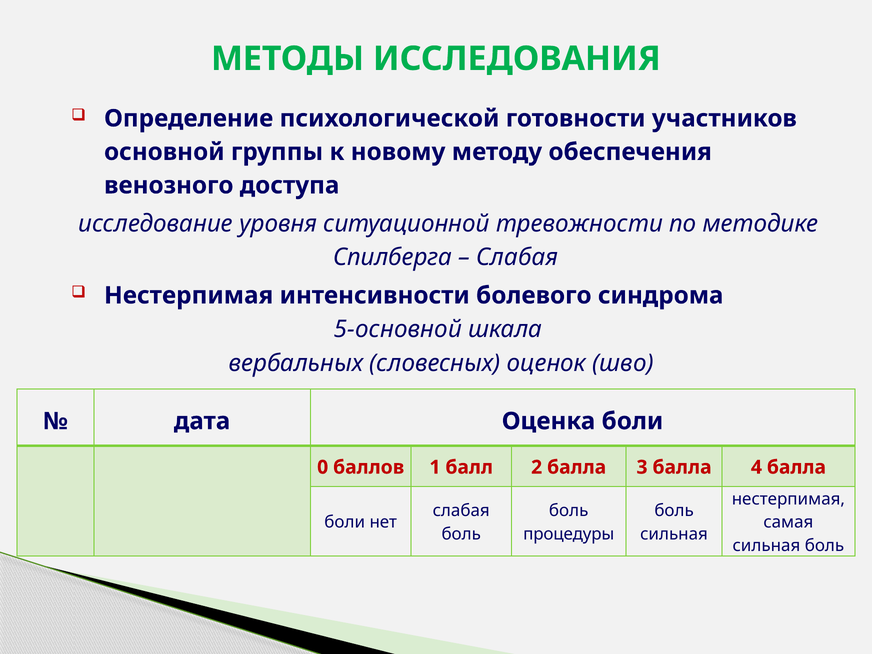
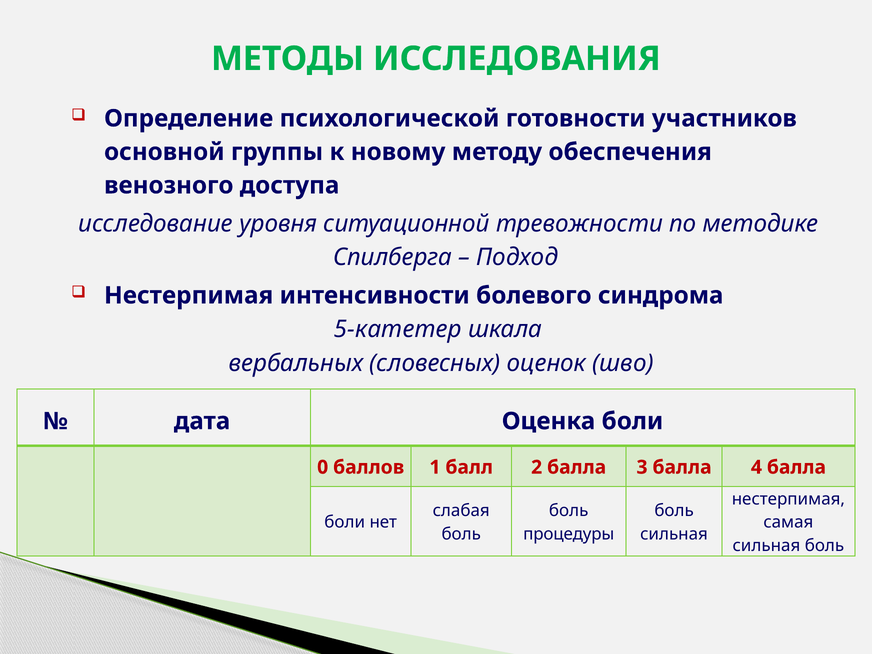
Слабая at (517, 257): Слабая -> Подход
5-основной: 5-основной -> 5-катетер
